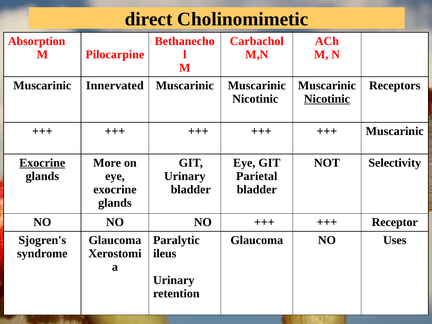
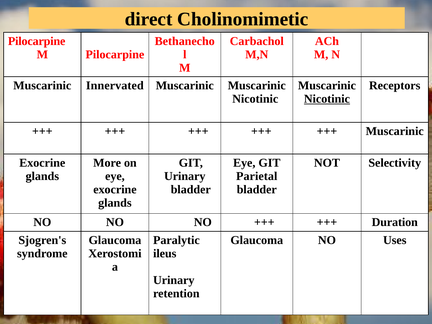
Absorption at (37, 41): Absorption -> Pilocarpine
Exocrine at (42, 163) underline: present -> none
Receptor: Receptor -> Duration
